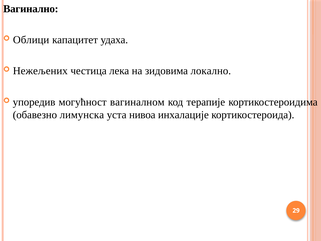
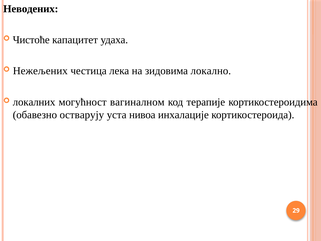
Вагинално: Вагинално -> Неводених
Облици: Облици -> Чистоће
упоредив: упоредив -> локалних
лимунска: лимунска -> остварују
